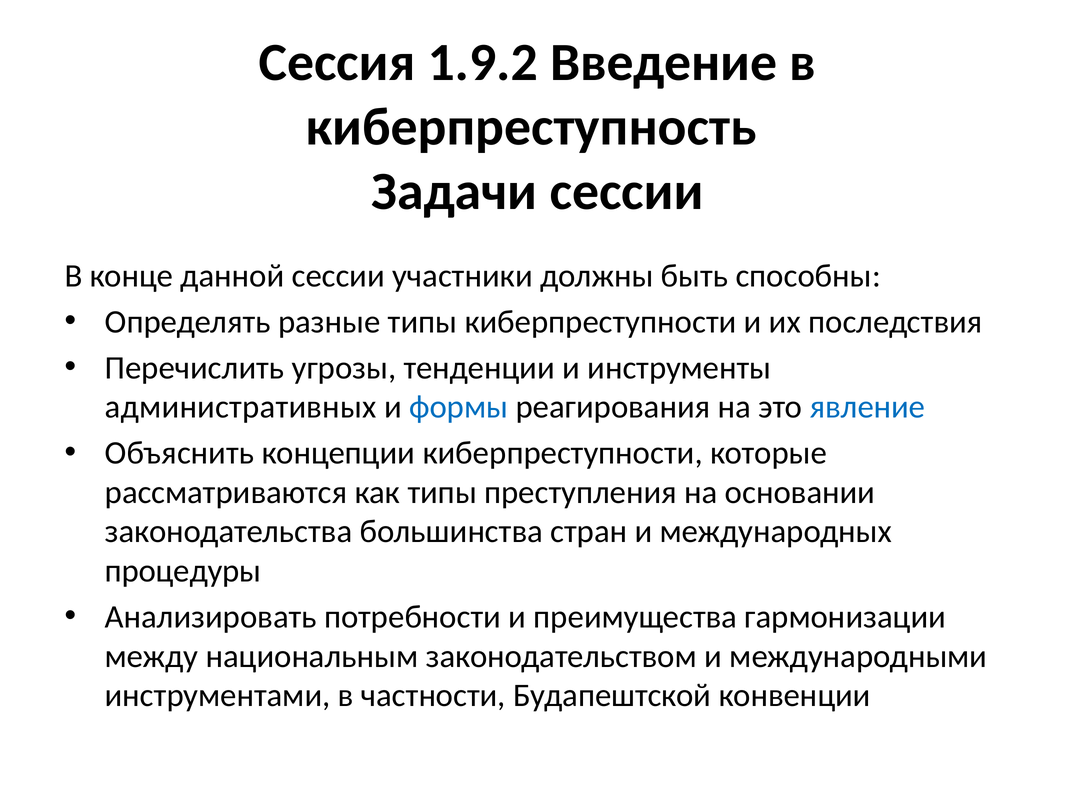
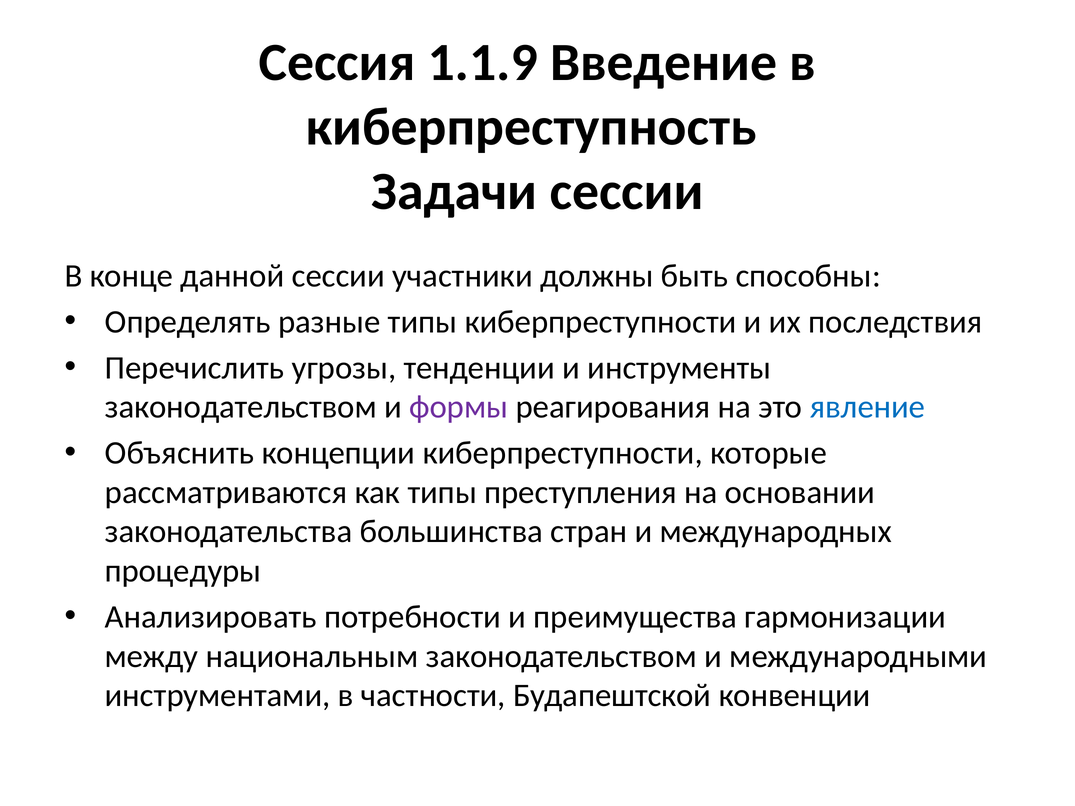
1.9.2: 1.9.2 -> 1.1.9
административных at (241, 407): административных -> законодательством
формы colour: blue -> purple
